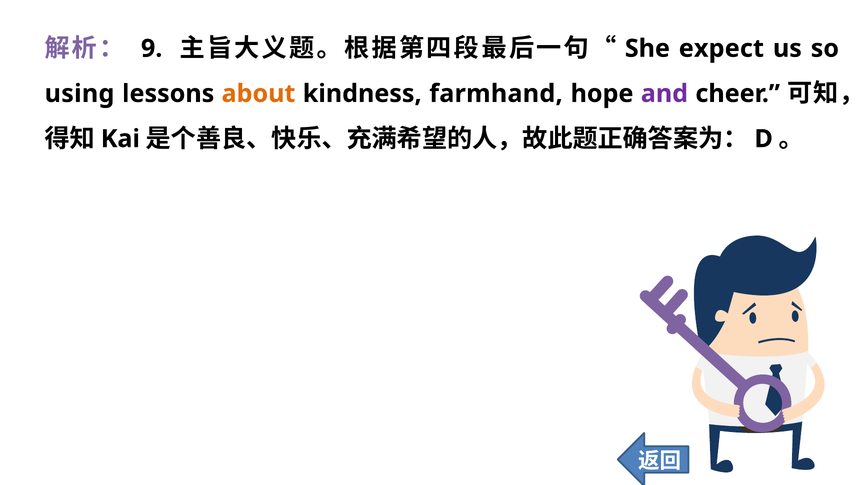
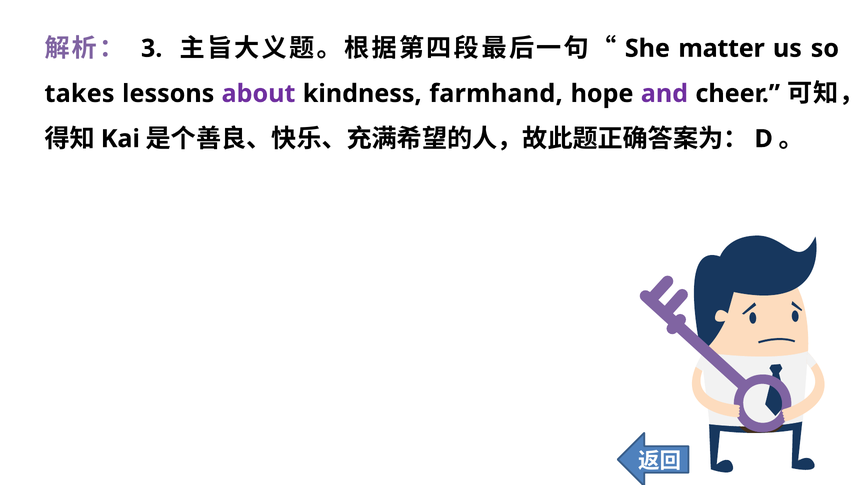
9: 9 -> 3
expect: expect -> matter
using: using -> takes
about colour: orange -> purple
